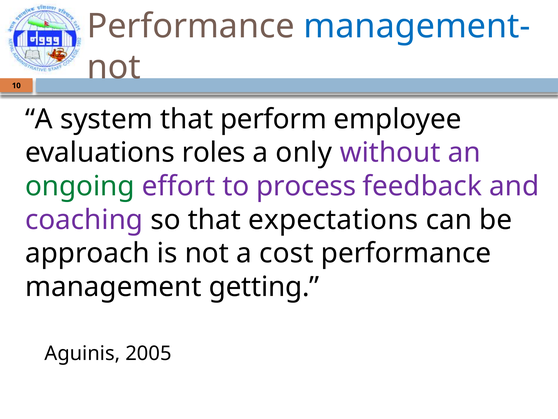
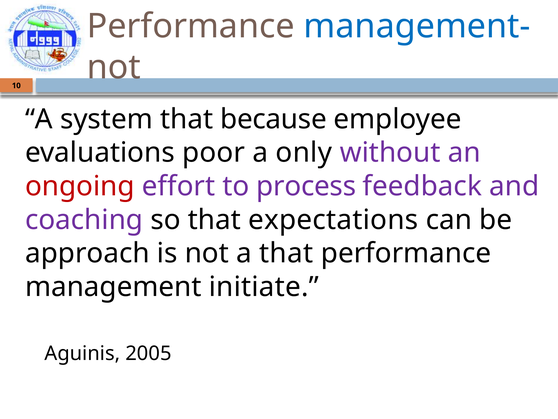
perform: perform -> because
roles: roles -> poor
ongoing colour: green -> red
a cost: cost -> that
getting: getting -> initiate
